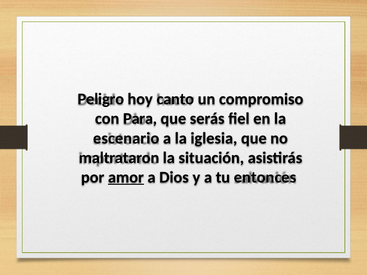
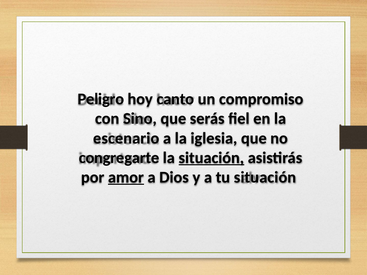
Para: Para -> Sino
maltrataron: maltrataron -> congregarte
situación at (211, 158) underline: none -> present
tu entonces: entonces -> situación
